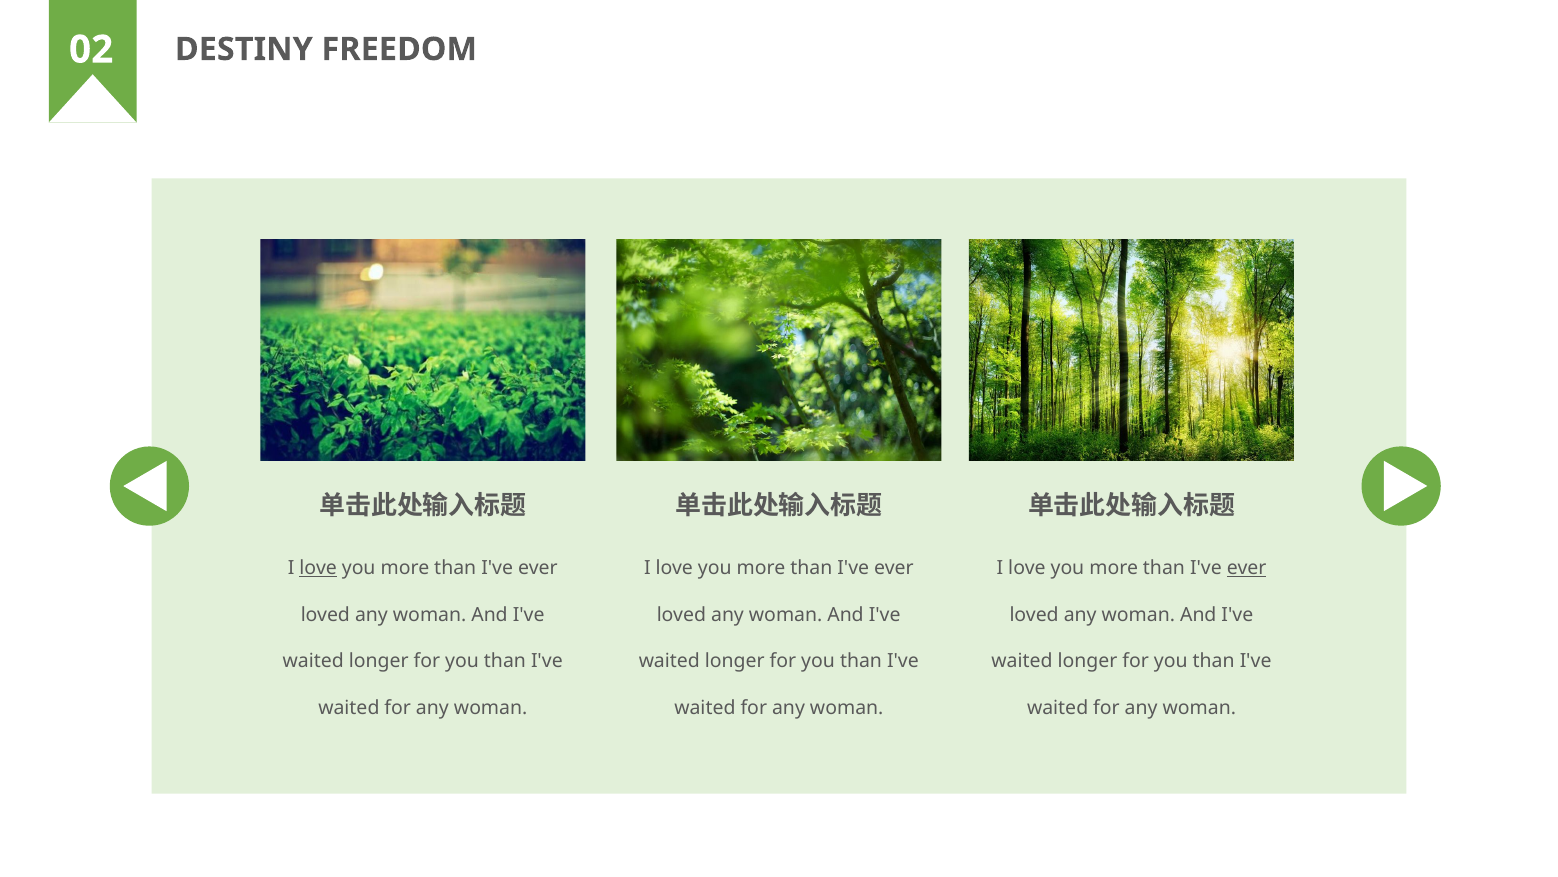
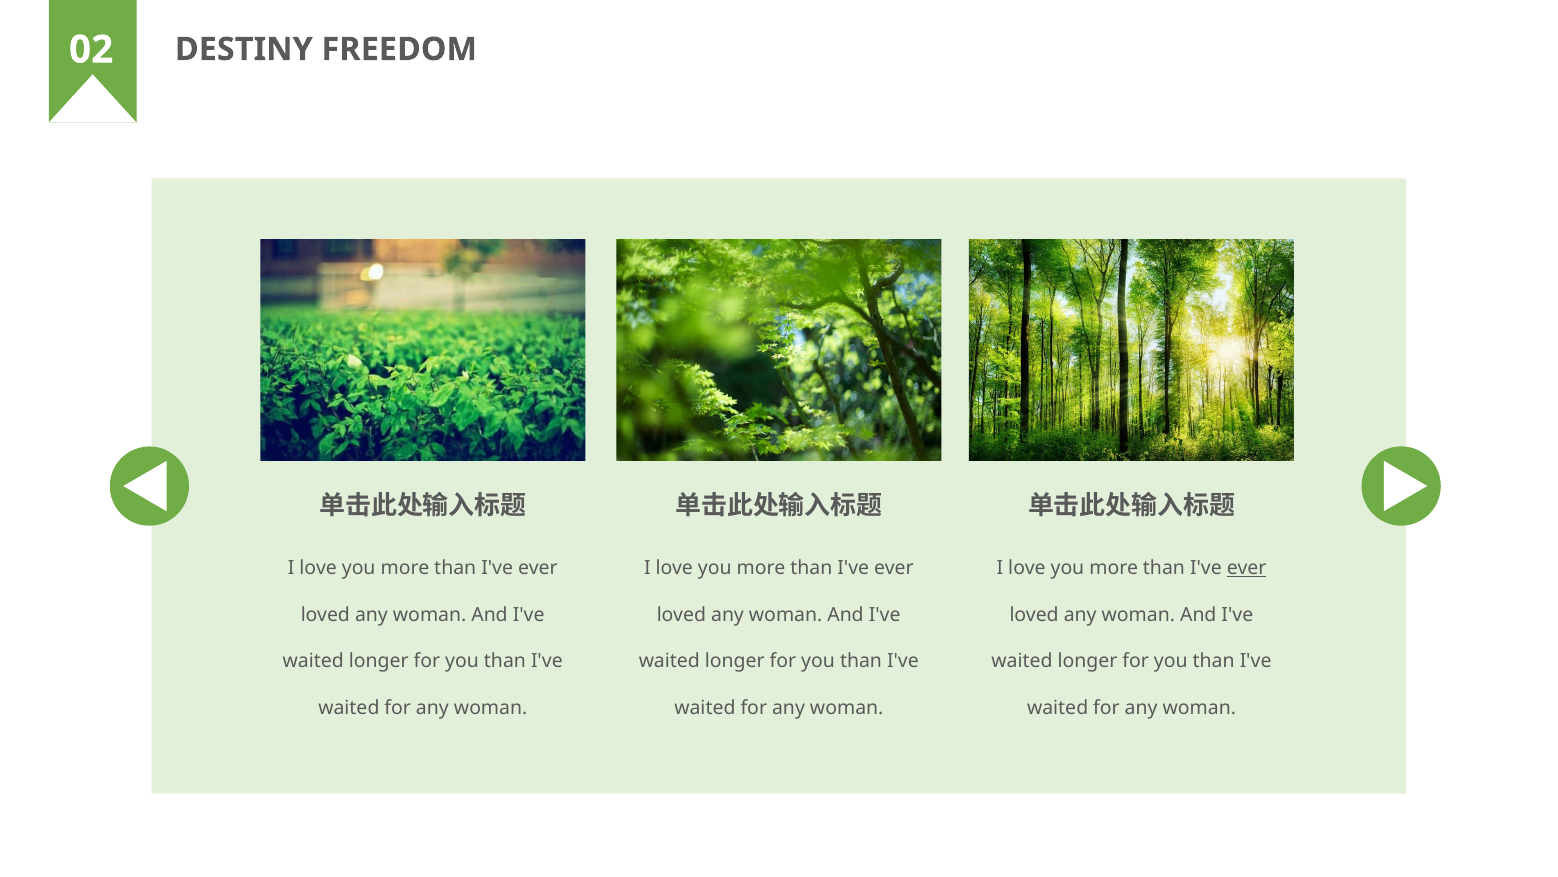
love at (318, 567) underline: present -> none
